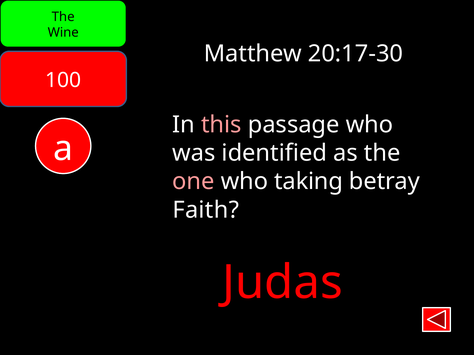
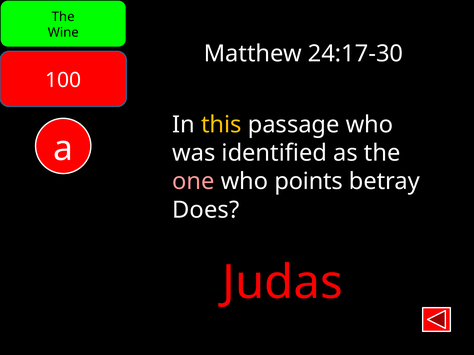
20:17-30: 20:17-30 -> 24:17-30
this colour: pink -> yellow
taking: taking -> points
Faith: Faith -> Does
